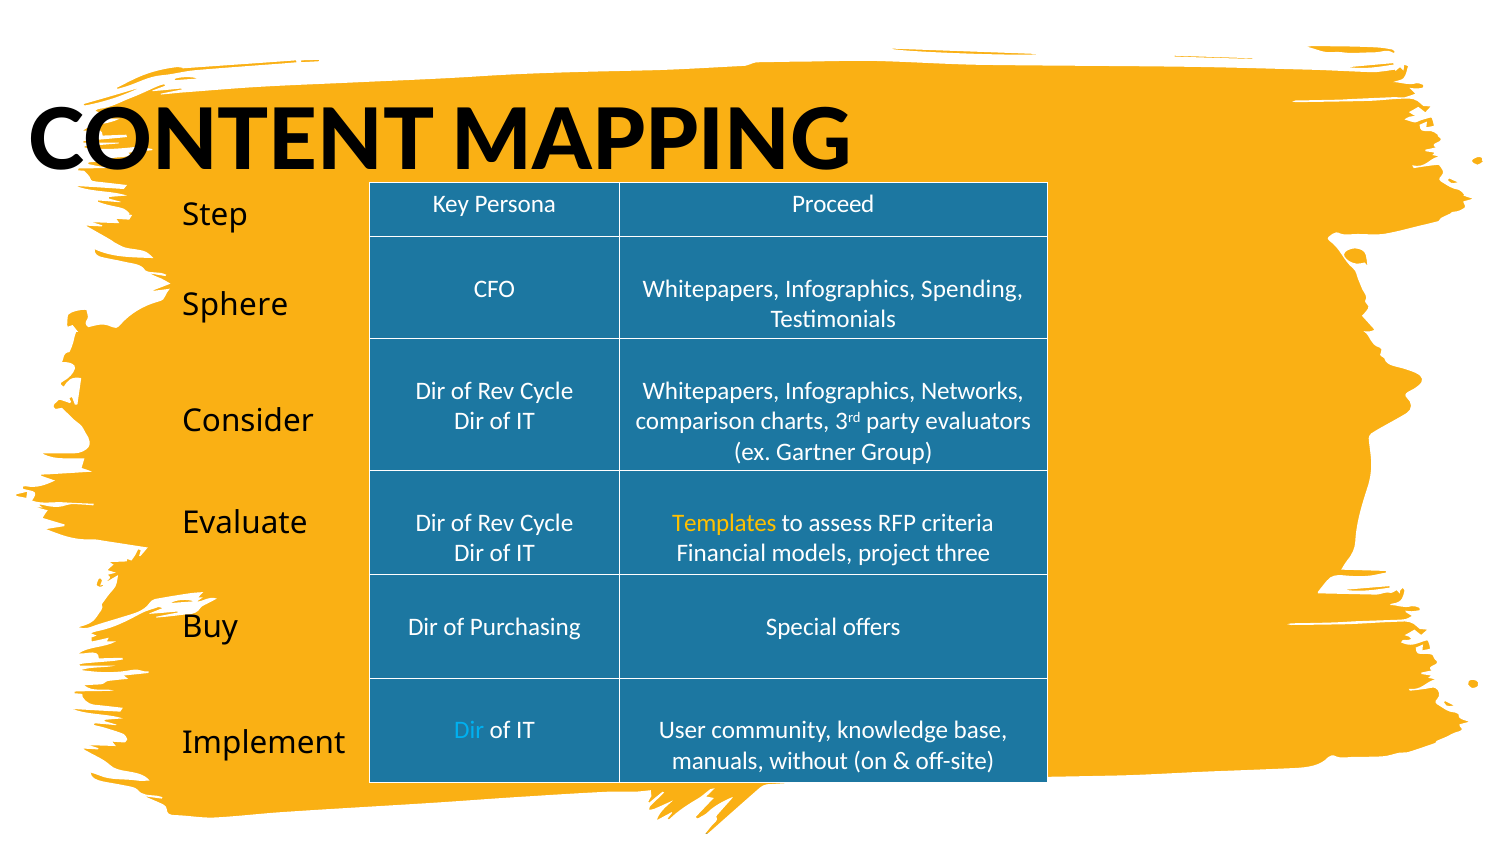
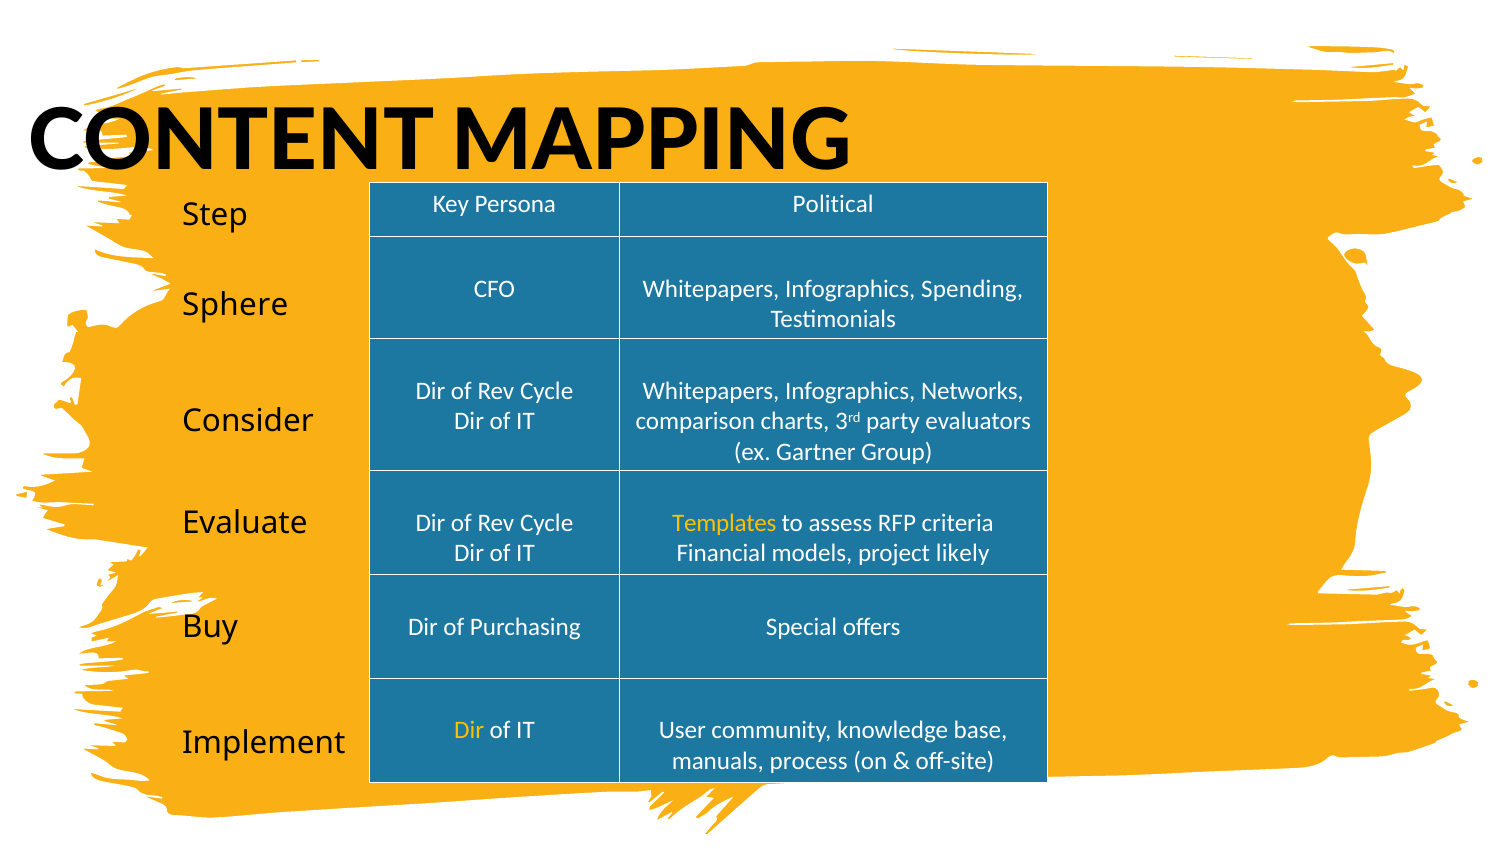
Proceed: Proceed -> Political
three: three -> likely
Dir at (469, 731) colour: light blue -> yellow
without: without -> process
